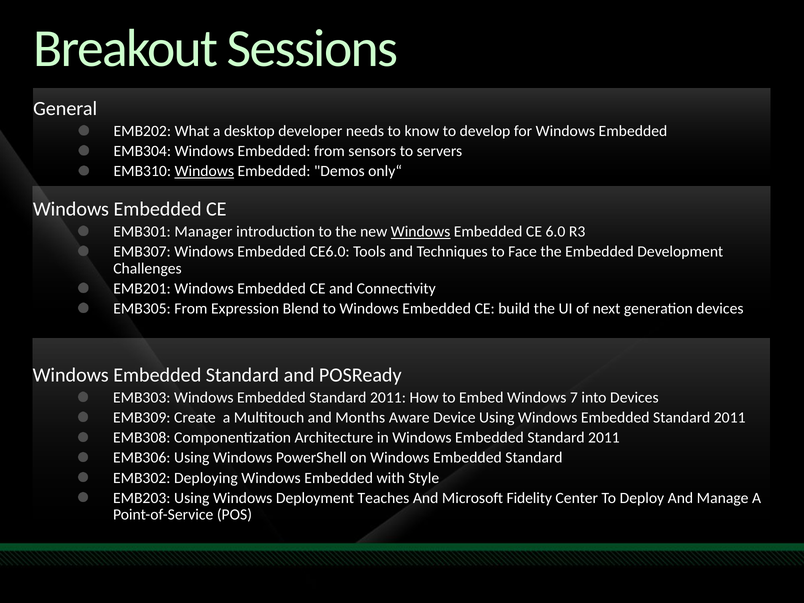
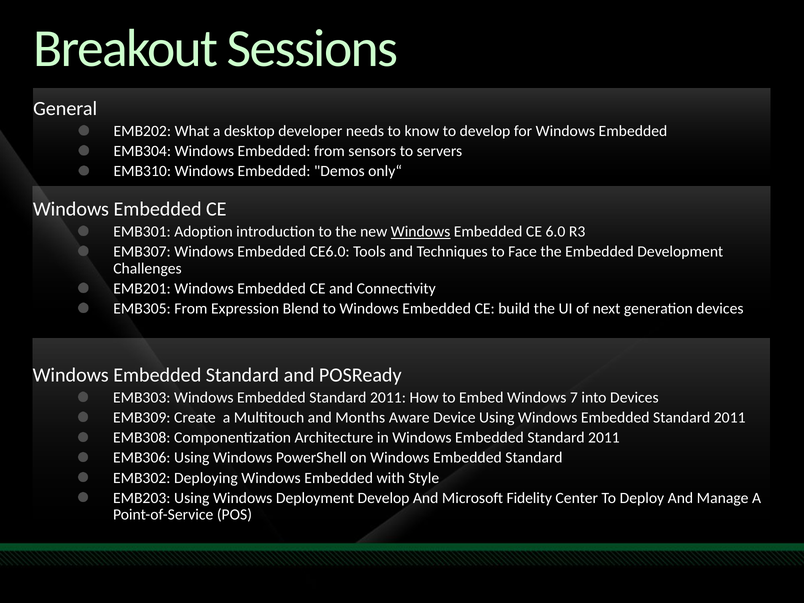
Windows at (204, 171) underline: present -> none
Manager: Manager -> Adoption
Deployment Teaches: Teaches -> Develop
